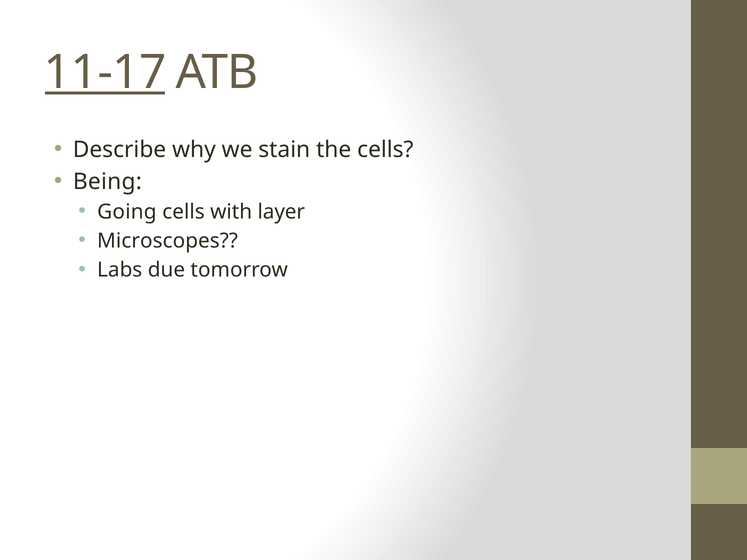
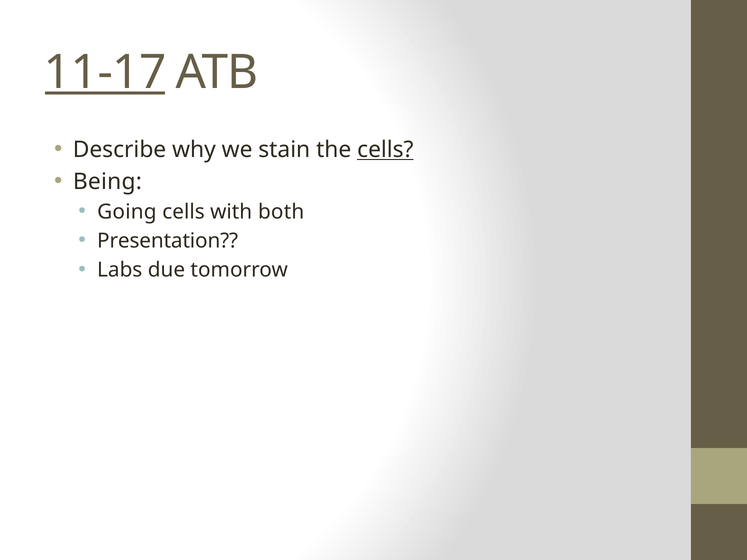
cells at (385, 150) underline: none -> present
layer: layer -> both
Microscopes: Microscopes -> Presentation
